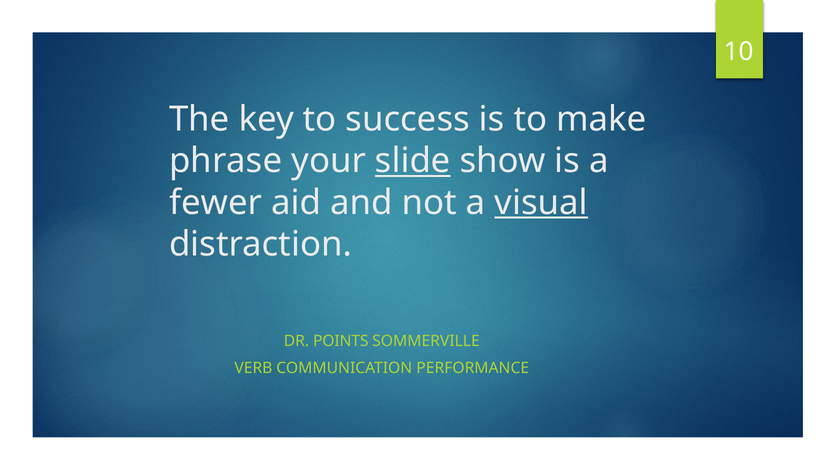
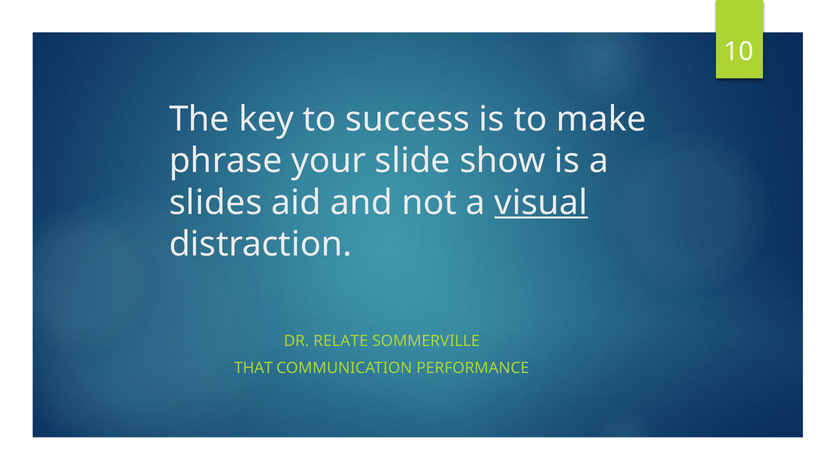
slide underline: present -> none
fewer: fewer -> slides
POINTS: POINTS -> RELATE
VERB: VERB -> THAT
